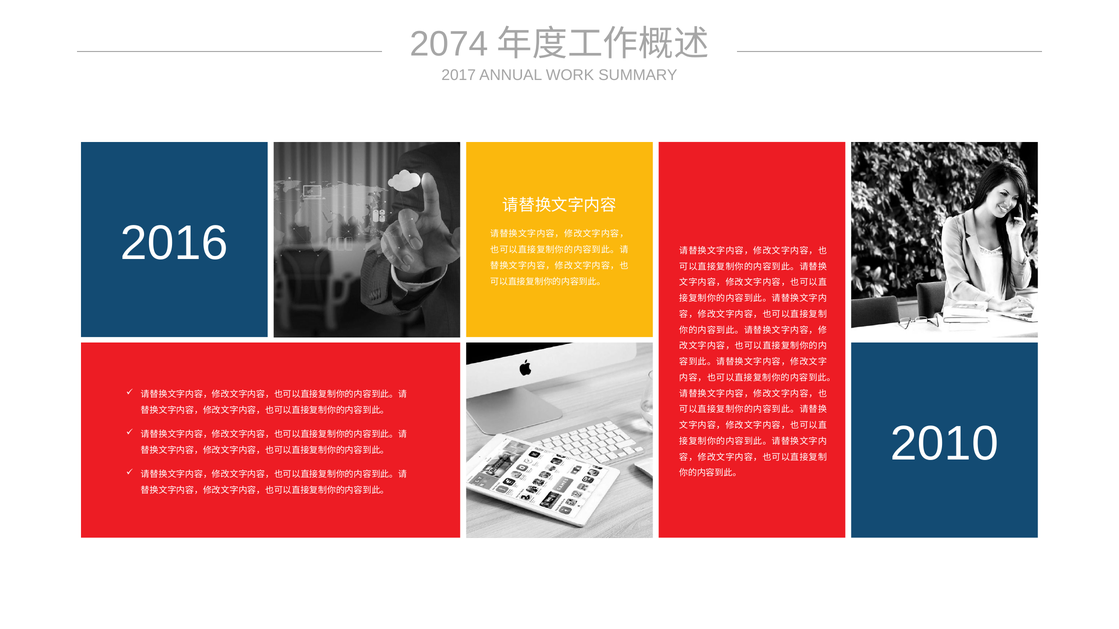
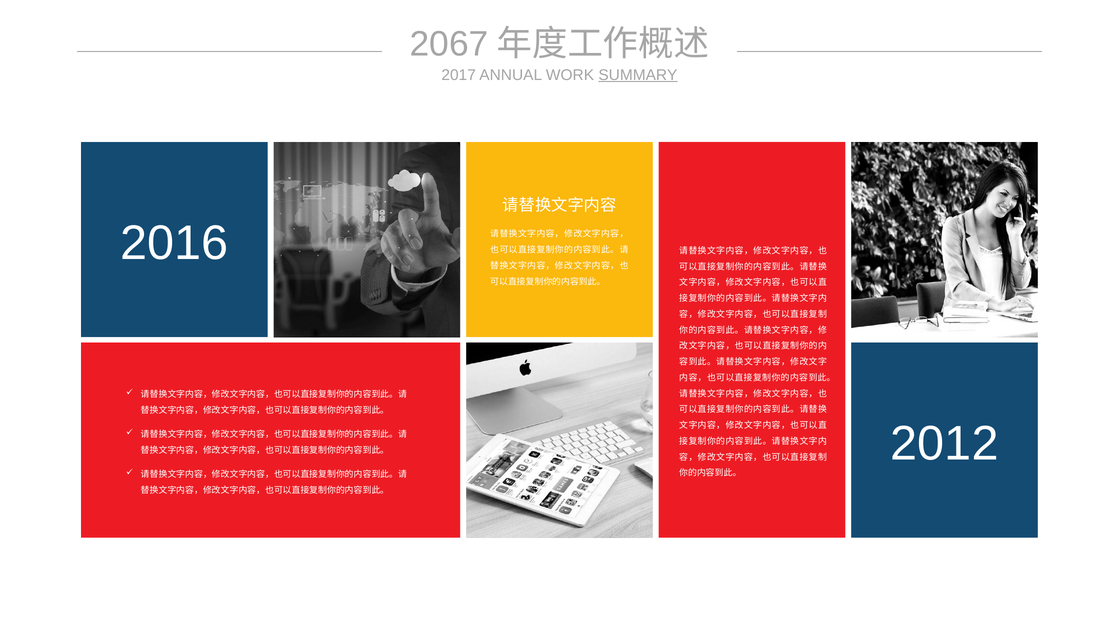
2074: 2074 -> 2067
SUMMARY underline: none -> present
2010: 2010 -> 2012
